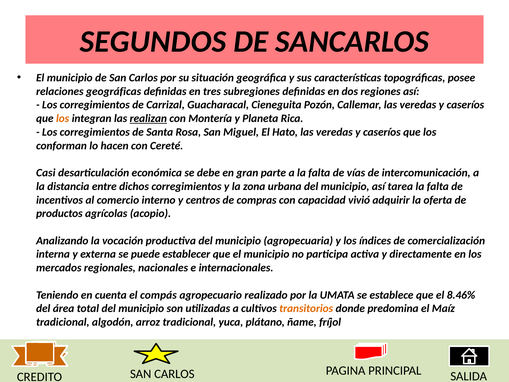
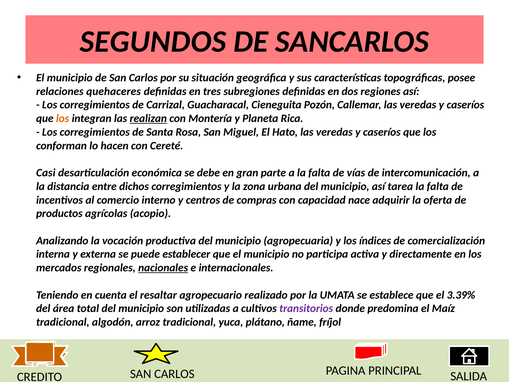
geográficas: geográficas -> quehaceres
vivió: vivió -> nace
nacionales underline: none -> present
compás: compás -> resaltar
8.46%: 8.46% -> 3.39%
transitorios colour: orange -> purple
